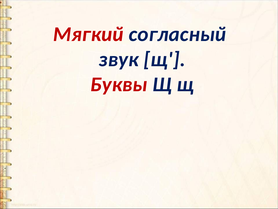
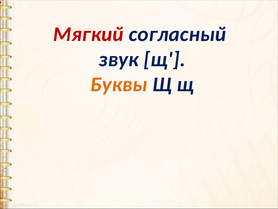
Буквы colour: red -> orange
